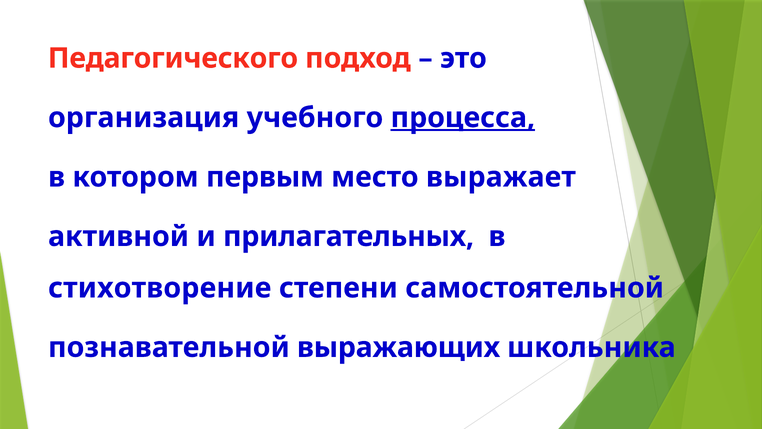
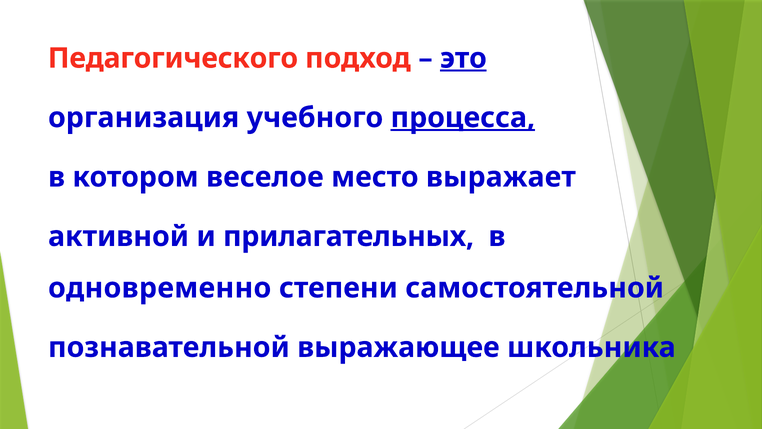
это underline: none -> present
первым: первым -> веселое
стихотворение: стихотворение -> одновременно
выражающих: выражающих -> выражающее
